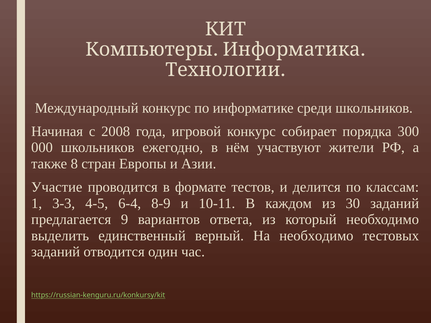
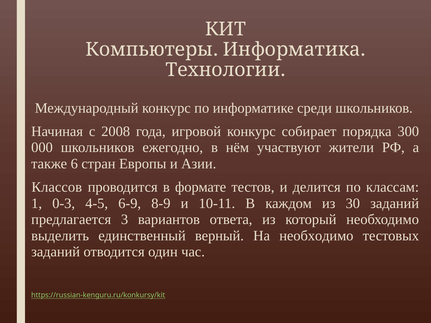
8: 8 -> 6
Участие: Участие -> Классов
3-3: 3-3 -> 0-3
6-4: 6-4 -> 6-9
9: 9 -> 3
